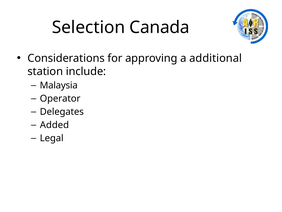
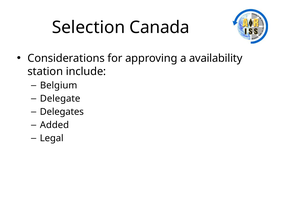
additional: additional -> availability
Malaysia: Malaysia -> Belgium
Operator: Operator -> Delegate
